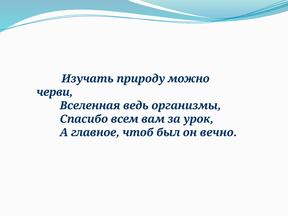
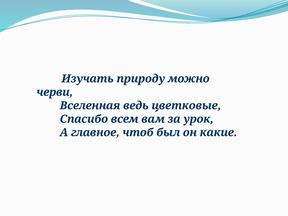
организмы: организмы -> цветковые
вечно: вечно -> какие
